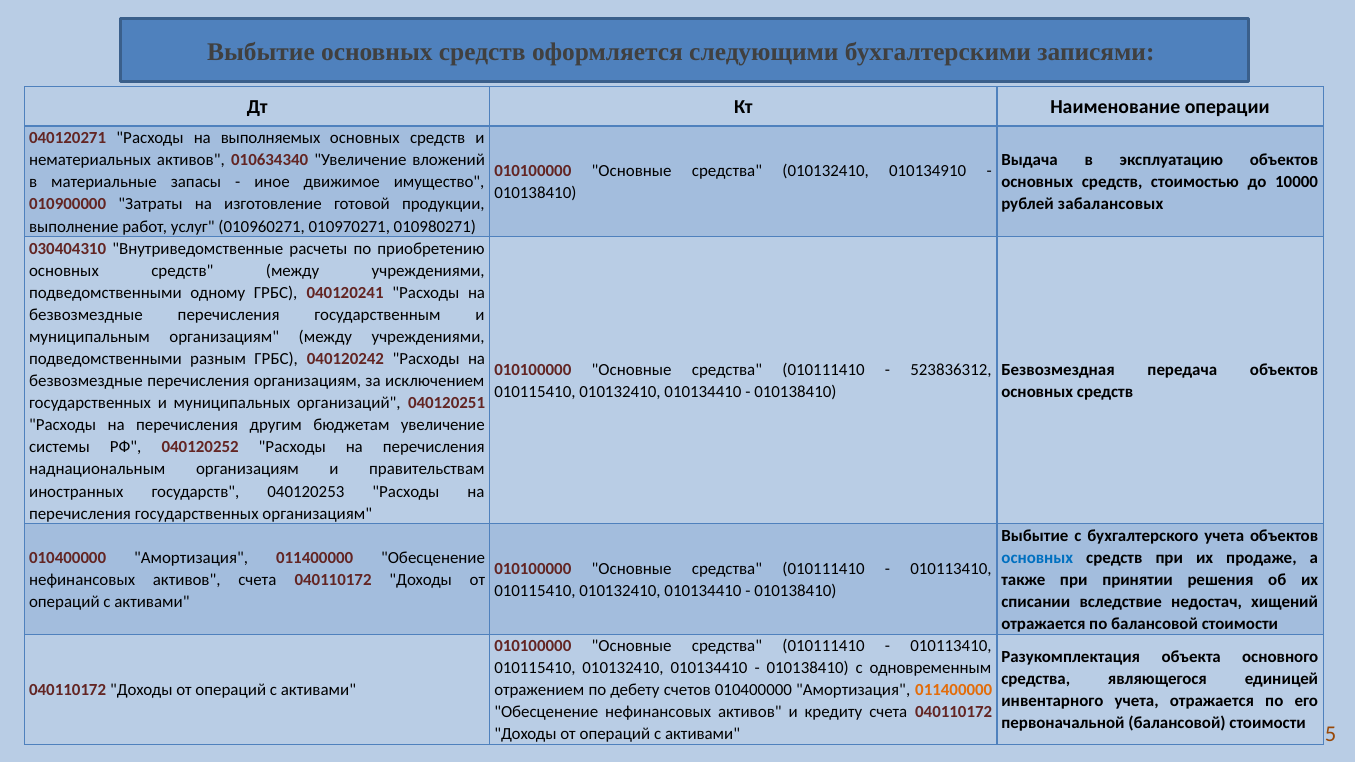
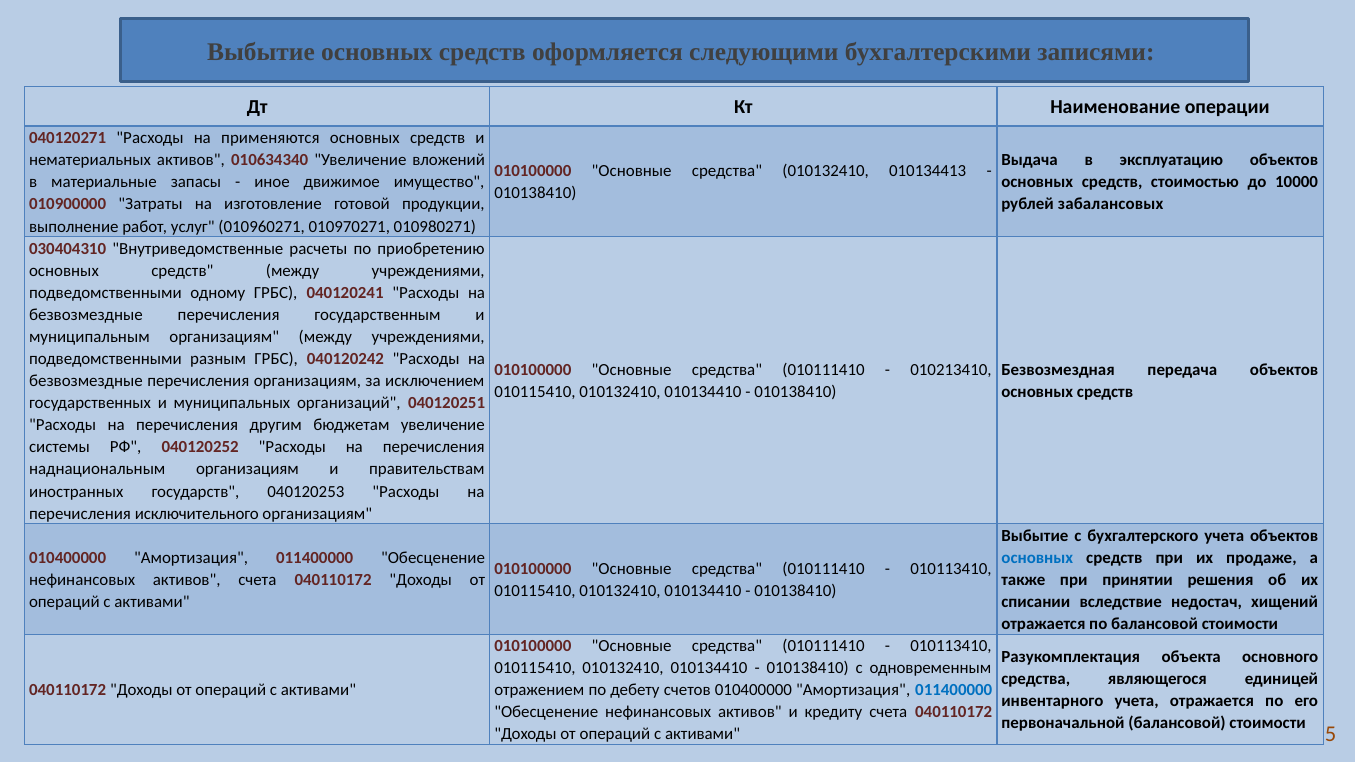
выполняемых: выполняемых -> применяются
010134910: 010134910 -> 010134413
523836312: 523836312 -> 010213410
перечисления государственных: государственных -> исключительного
011400000 at (954, 690) colour: orange -> blue
